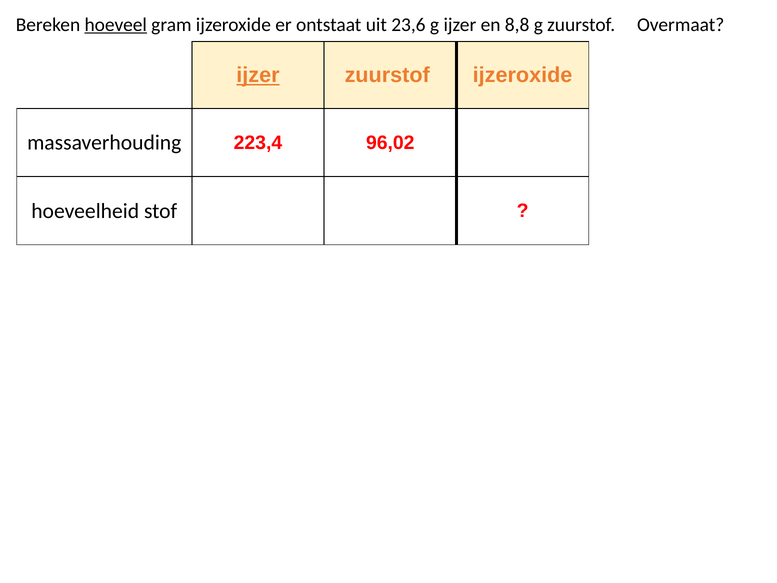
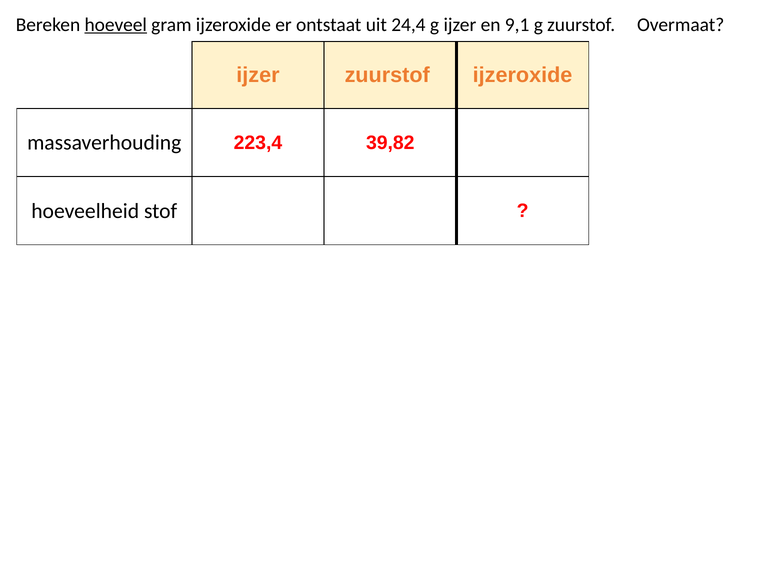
23,6: 23,6 -> 24,4
8,8: 8,8 -> 9,1
ijzer at (258, 75) underline: present -> none
96,02: 96,02 -> 39,82
